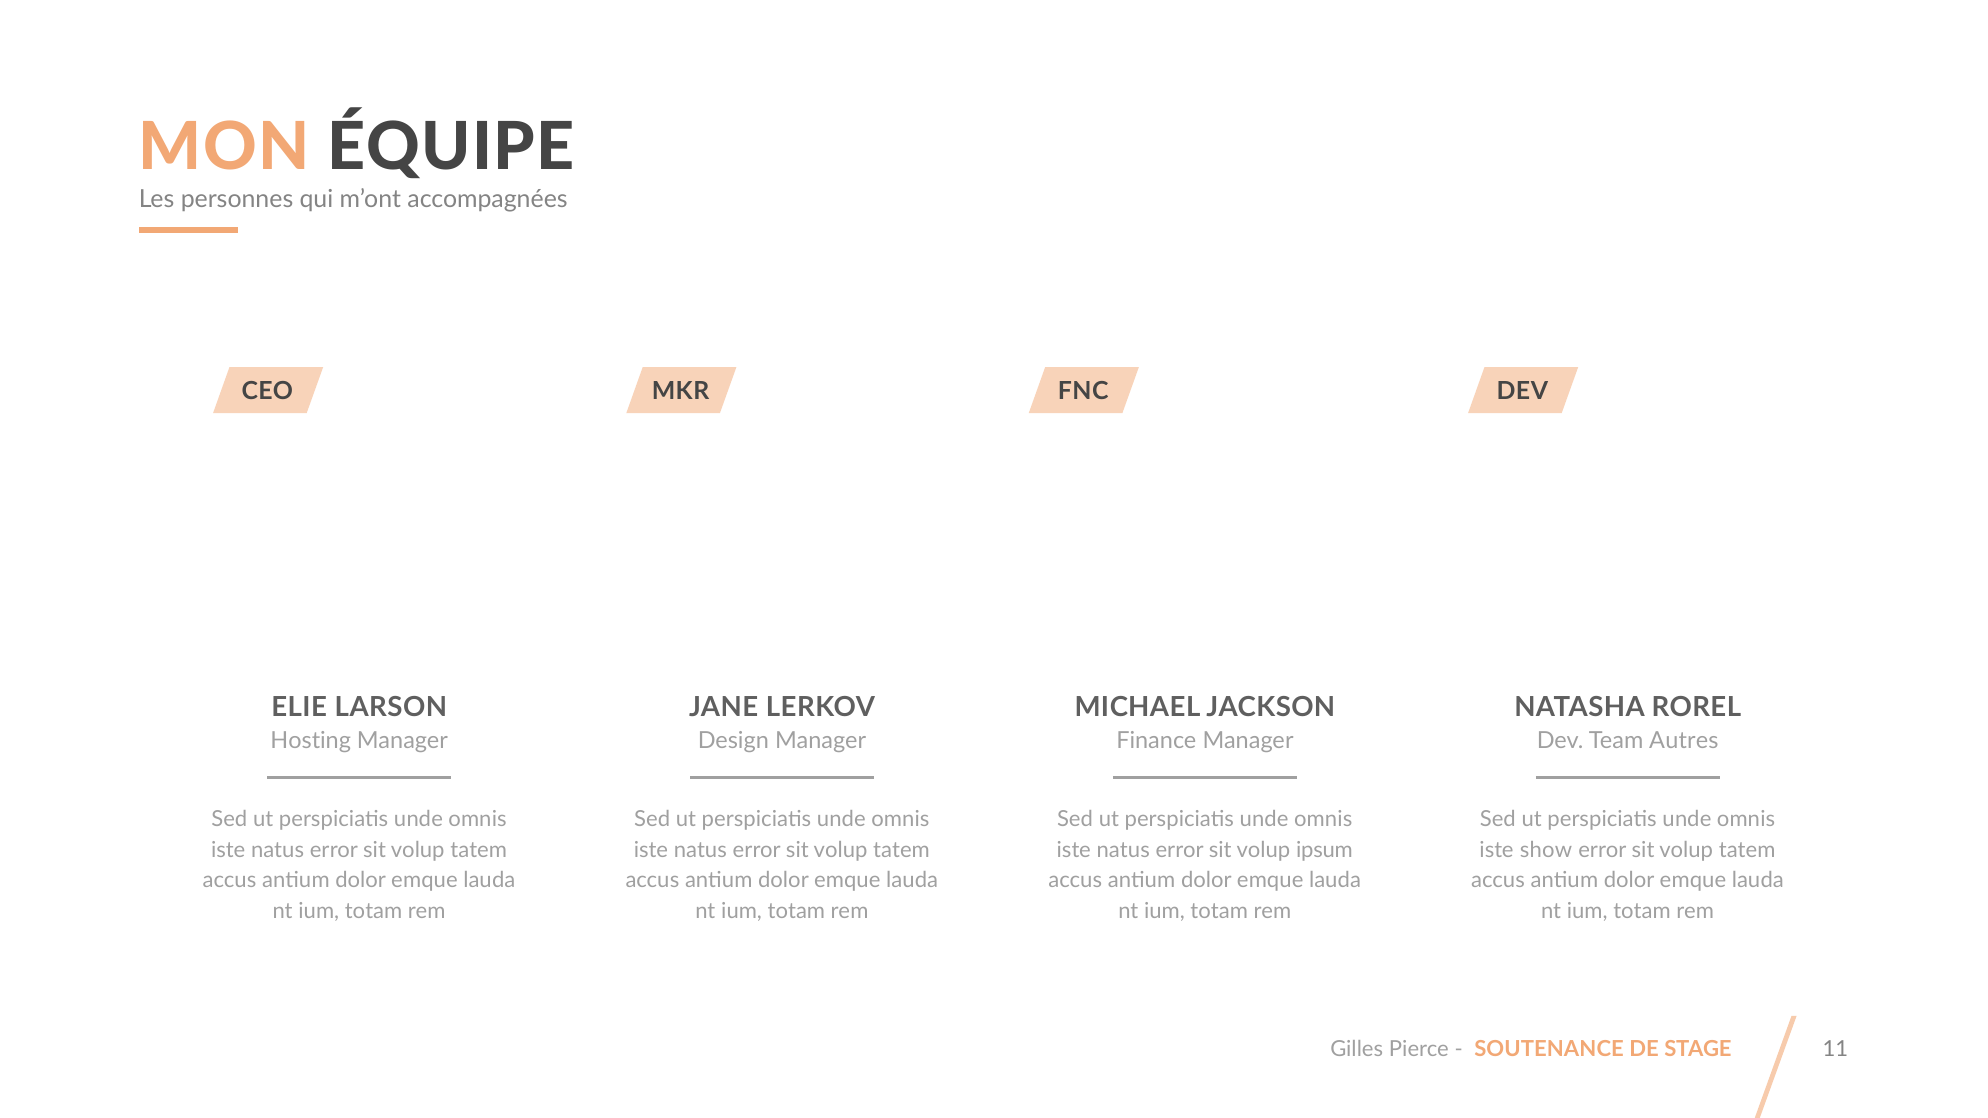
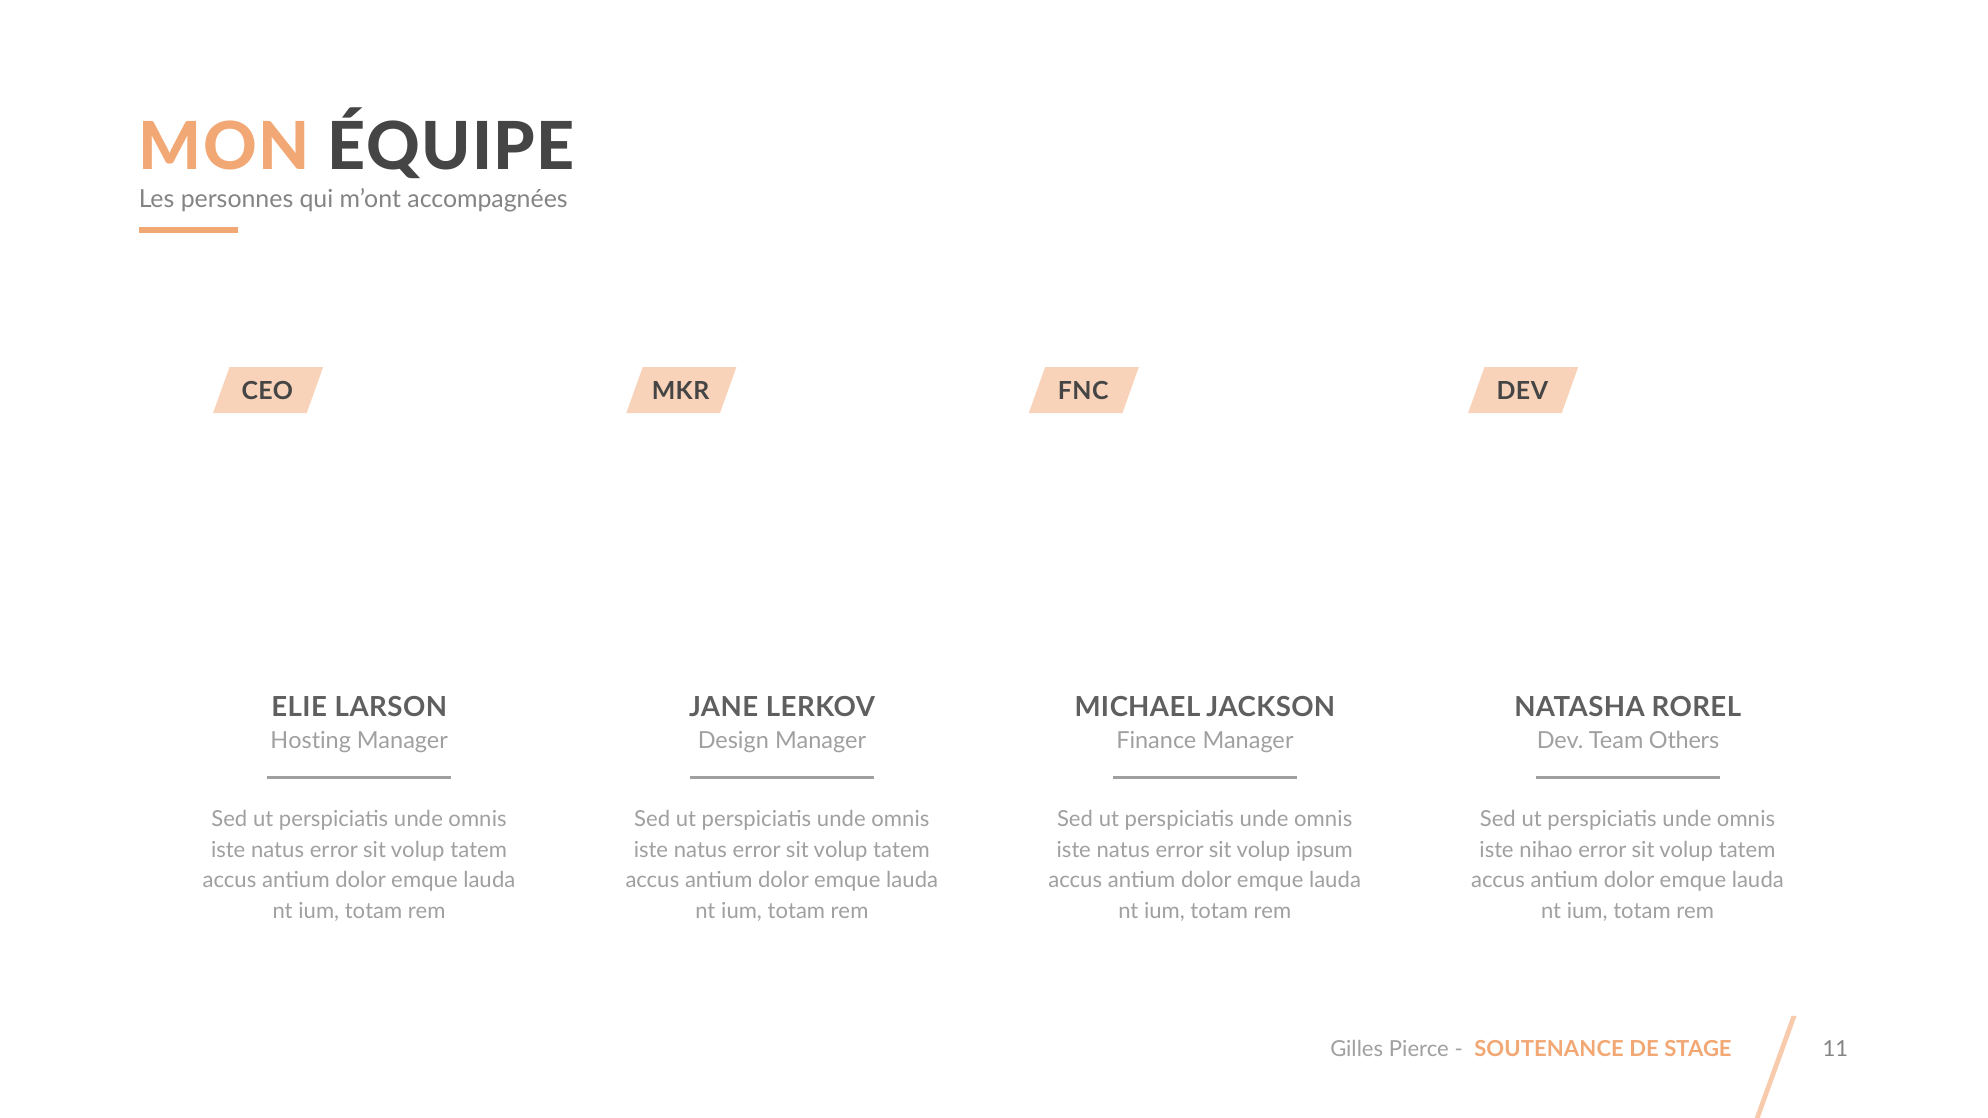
Autres: Autres -> Others
show: show -> nihao
